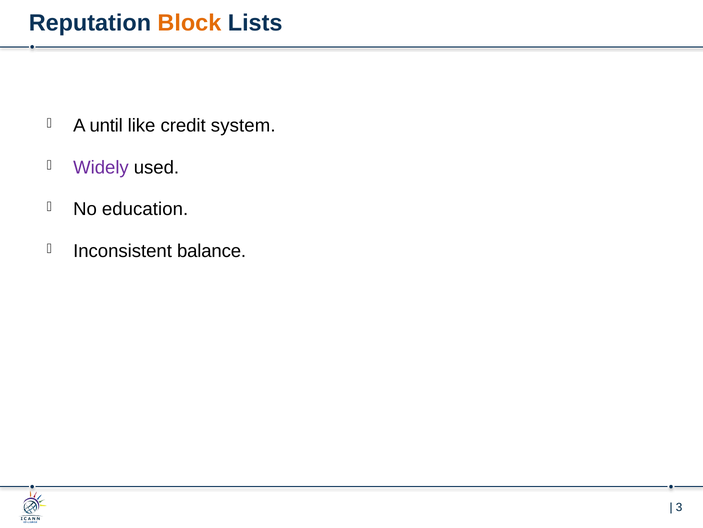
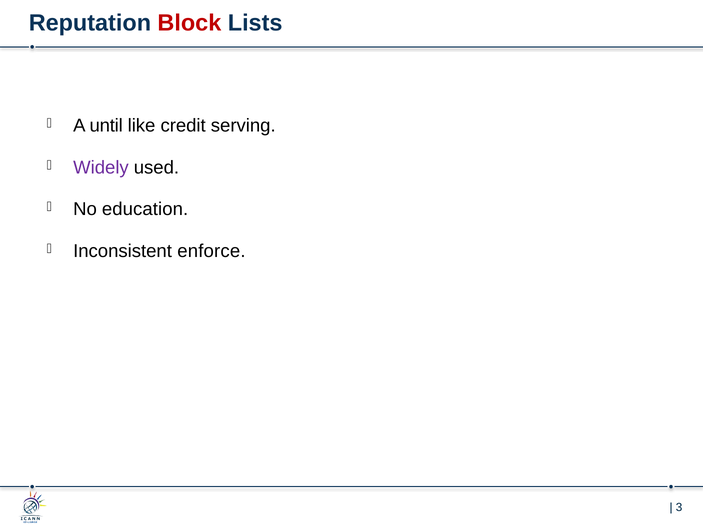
Block colour: orange -> red
system: system -> serving
balance: balance -> enforce
